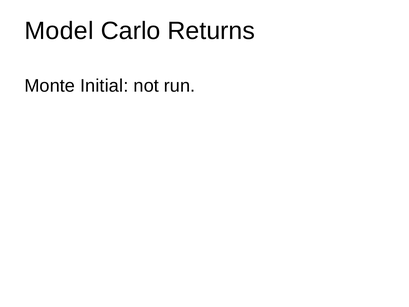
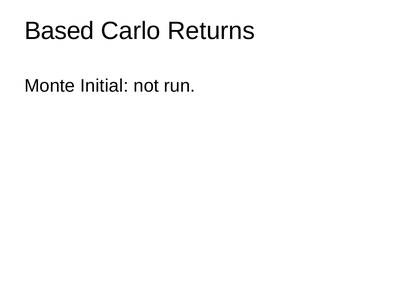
Model: Model -> Based
